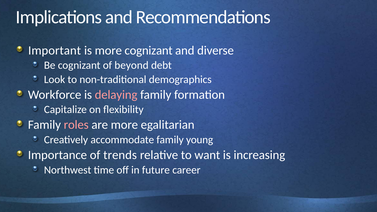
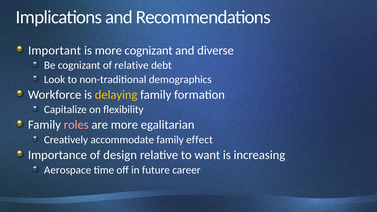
of beyond: beyond -> relative
delaying colour: pink -> yellow
young: young -> effect
trends: trends -> design
Northwest: Northwest -> Aerospace
